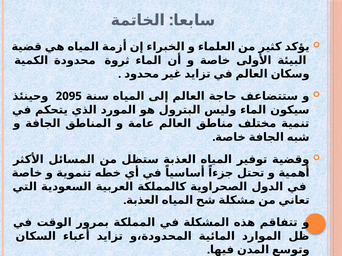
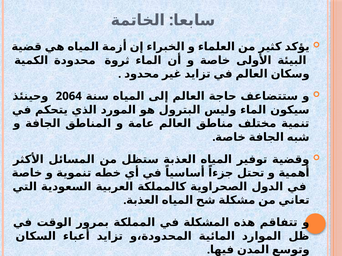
2095: 2095 -> 2064
